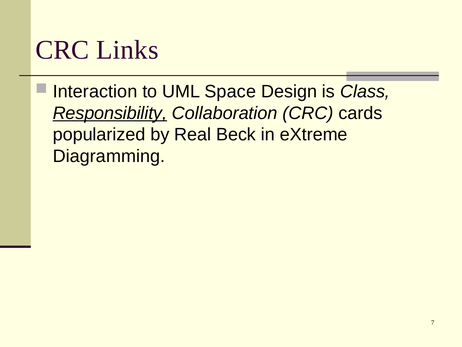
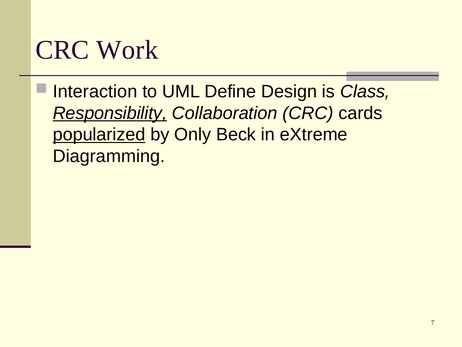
Links: Links -> Work
Space: Space -> Define
popularized underline: none -> present
Real: Real -> Only
